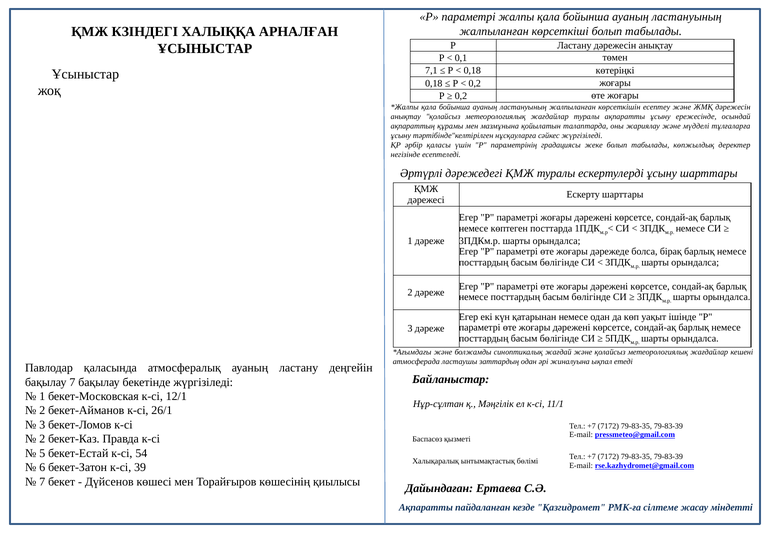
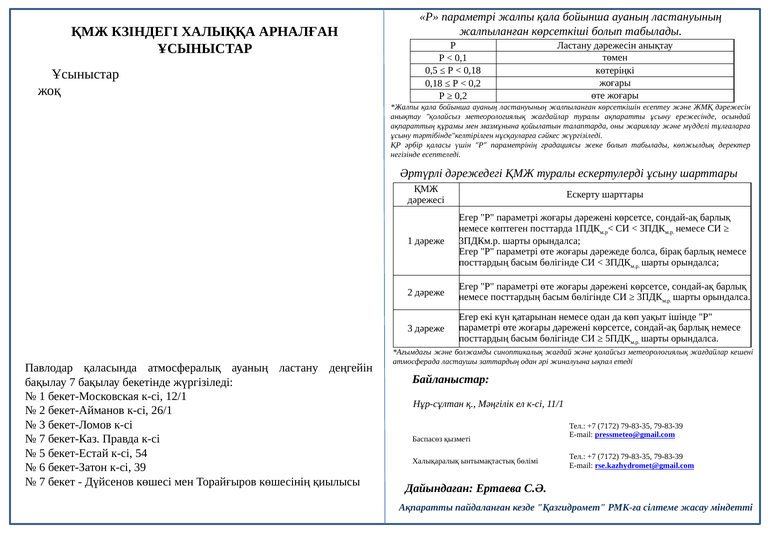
7,1: 7,1 -> 0,5
2 at (42, 439): 2 -> 7
